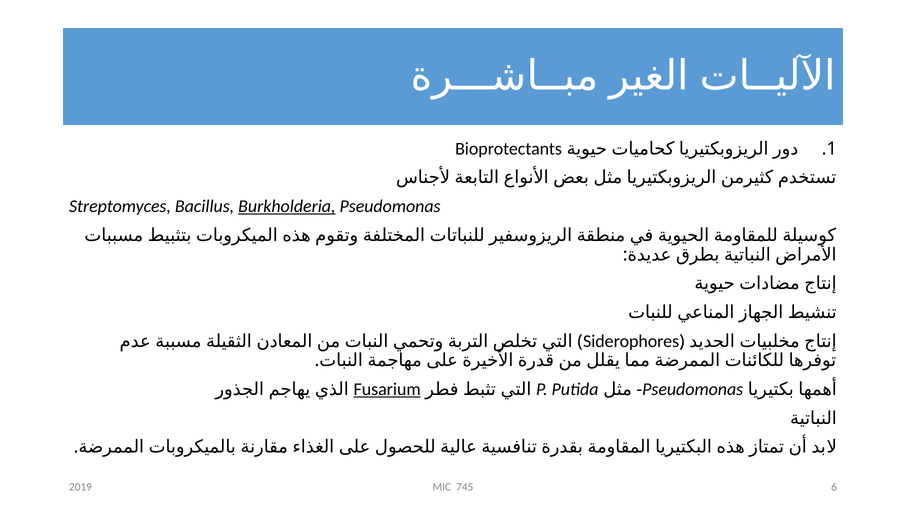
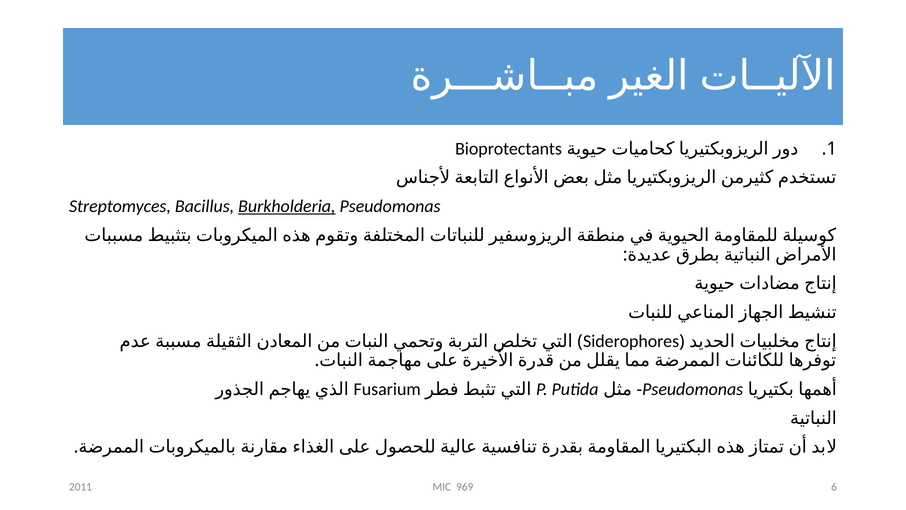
Fusarium underline: present -> none
745: 745 -> 969
2019: 2019 -> 2011
